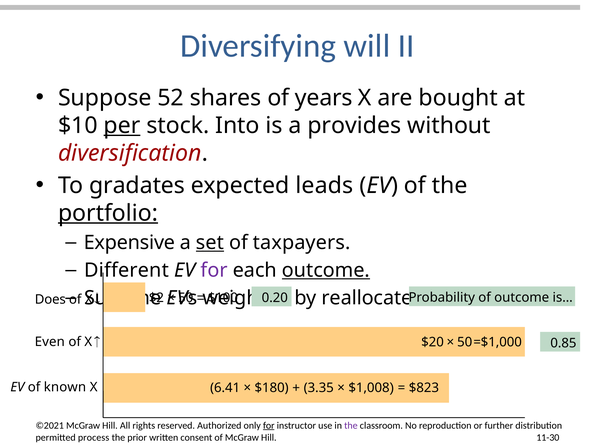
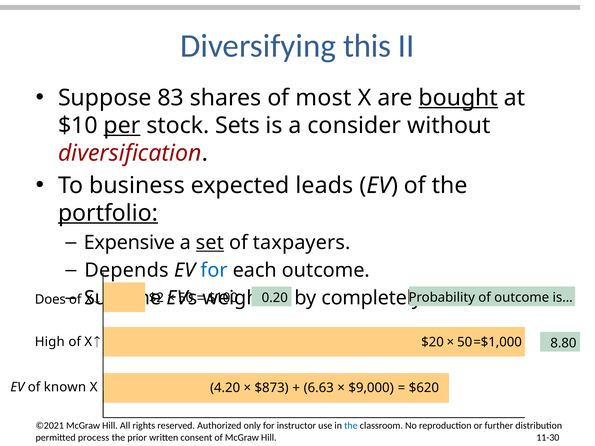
will: will -> this
52: 52 -> 83
years: years -> most
bought underline: none -> present
Into: Into -> Sets
provides: provides -> consider
gradates: gradates -> business
Different: Different -> Depends
for at (214, 271) colour: purple -> blue
outcome at (326, 271) underline: present -> none
reallocates: reallocates -> completely
Even: Even -> High
0.85: 0.85 -> 8.80
6.41: 6.41 -> 4.20
$180: $180 -> $873
3.35: 3.35 -> 6.63
$1,008: $1,008 -> $9,000
$823: $823 -> $620
for at (269, 426) underline: present -> none
the at (351, 426) colour: purple -> blue
